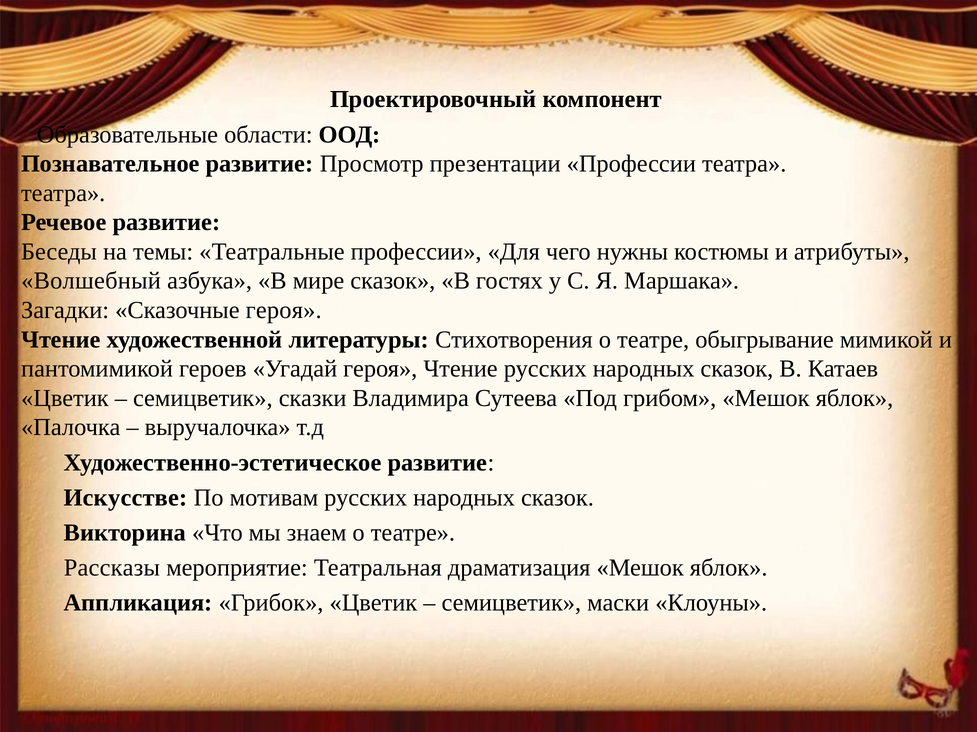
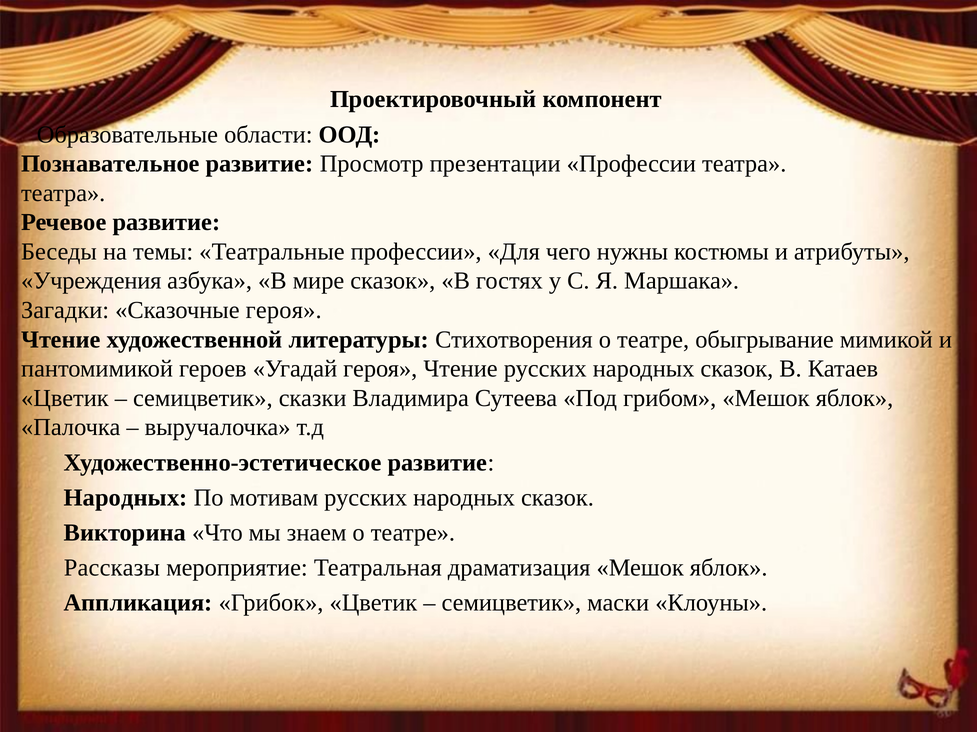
Волшебный: Волшебный -> Учреждения
Искусстве at (126, 498): Искусстве -> Народных
